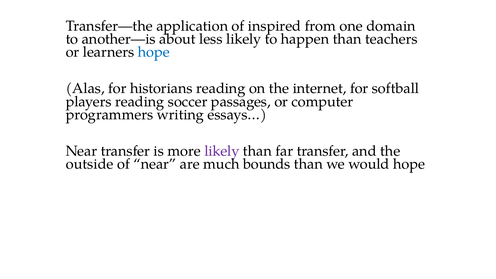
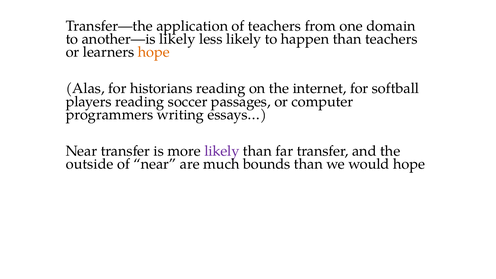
of inspired: inspired -> teachers
another—is about: about -> likely
hope at (154, 52) colour: blue -> orange
